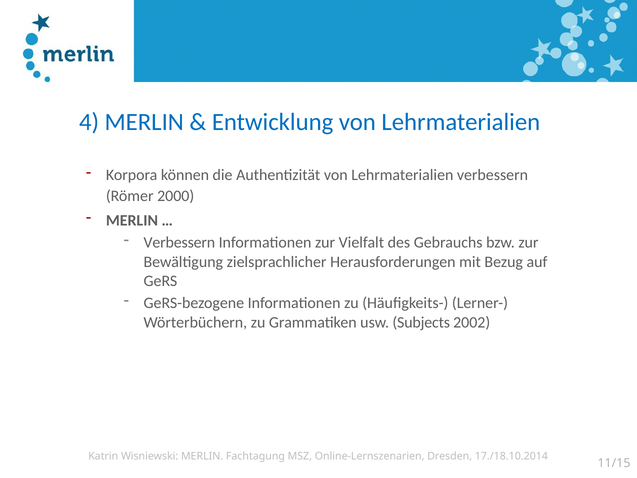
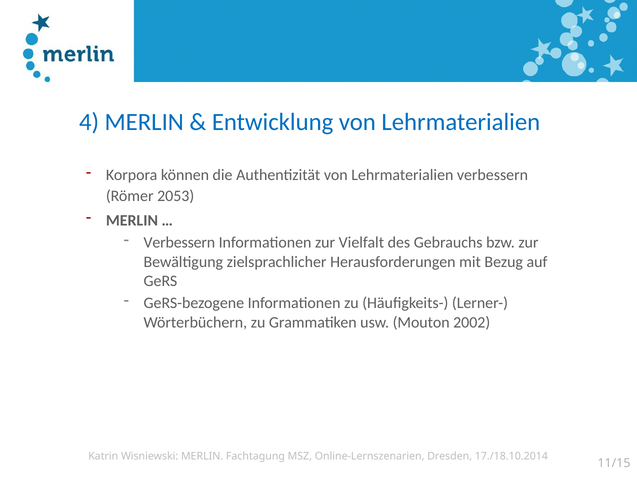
2000: 2000 -> 2053
Subjects: Subjects -> Mouton
